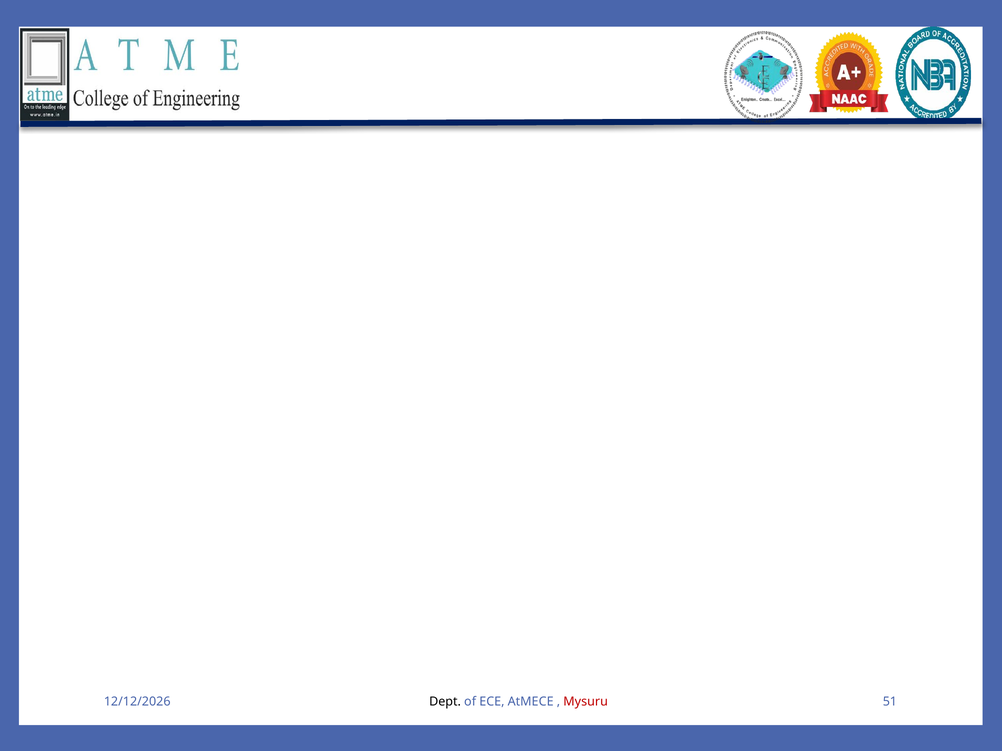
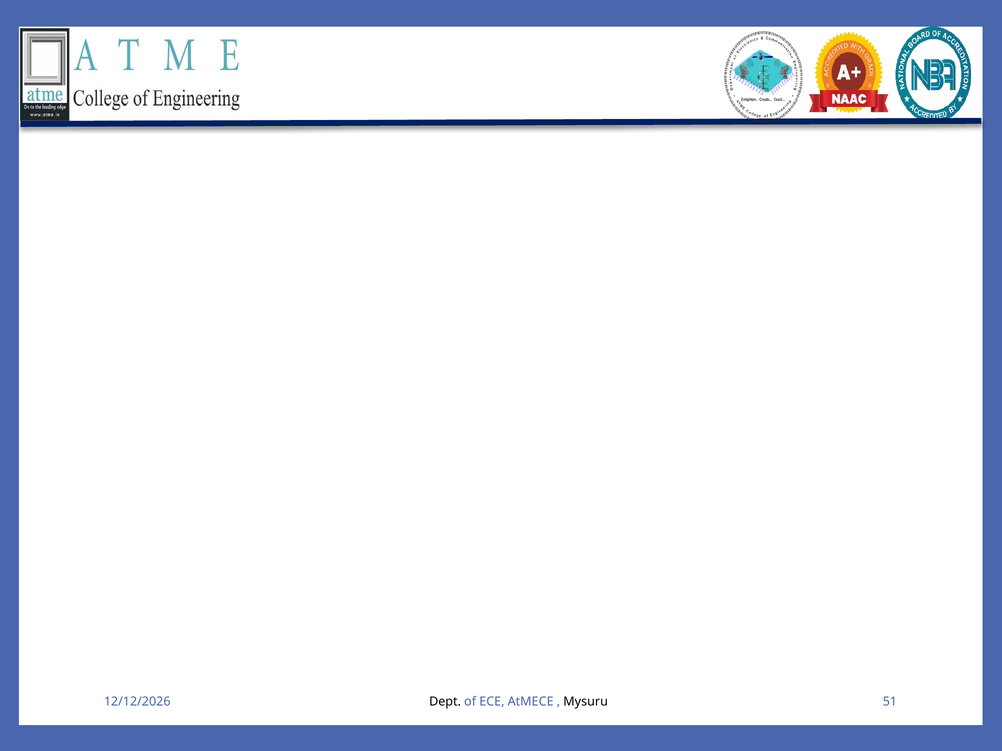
Mysuru colour: red -> black
